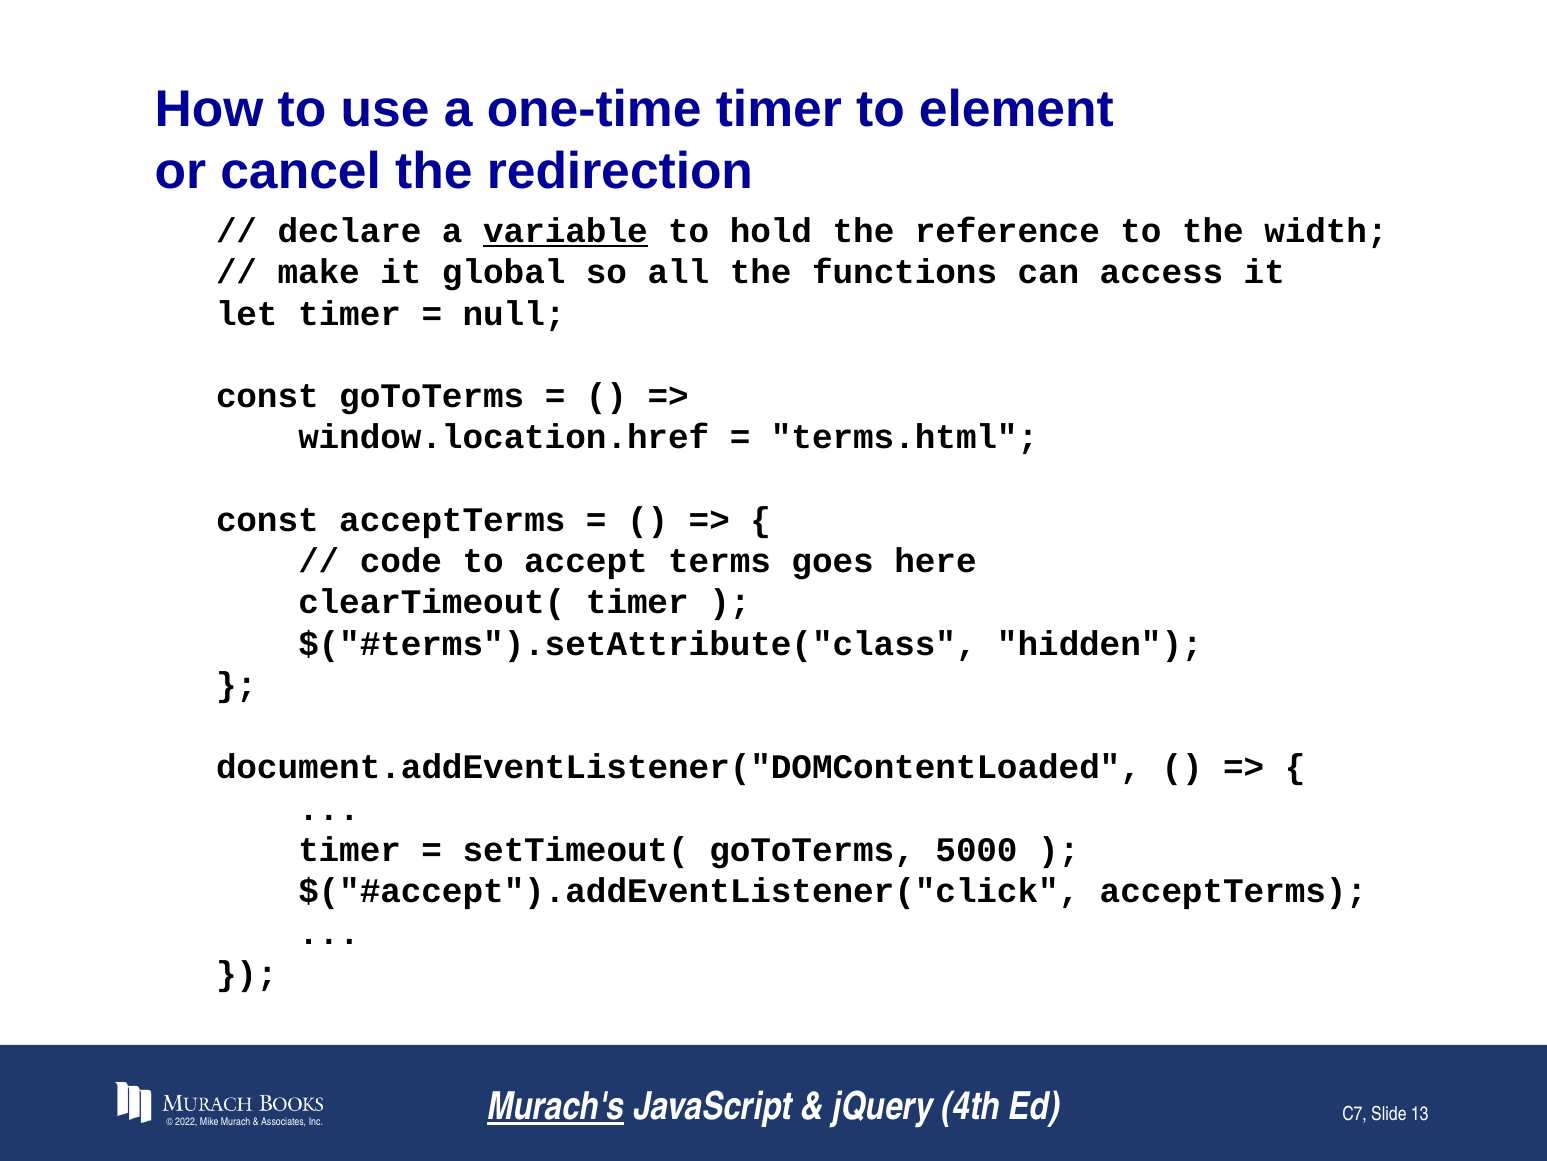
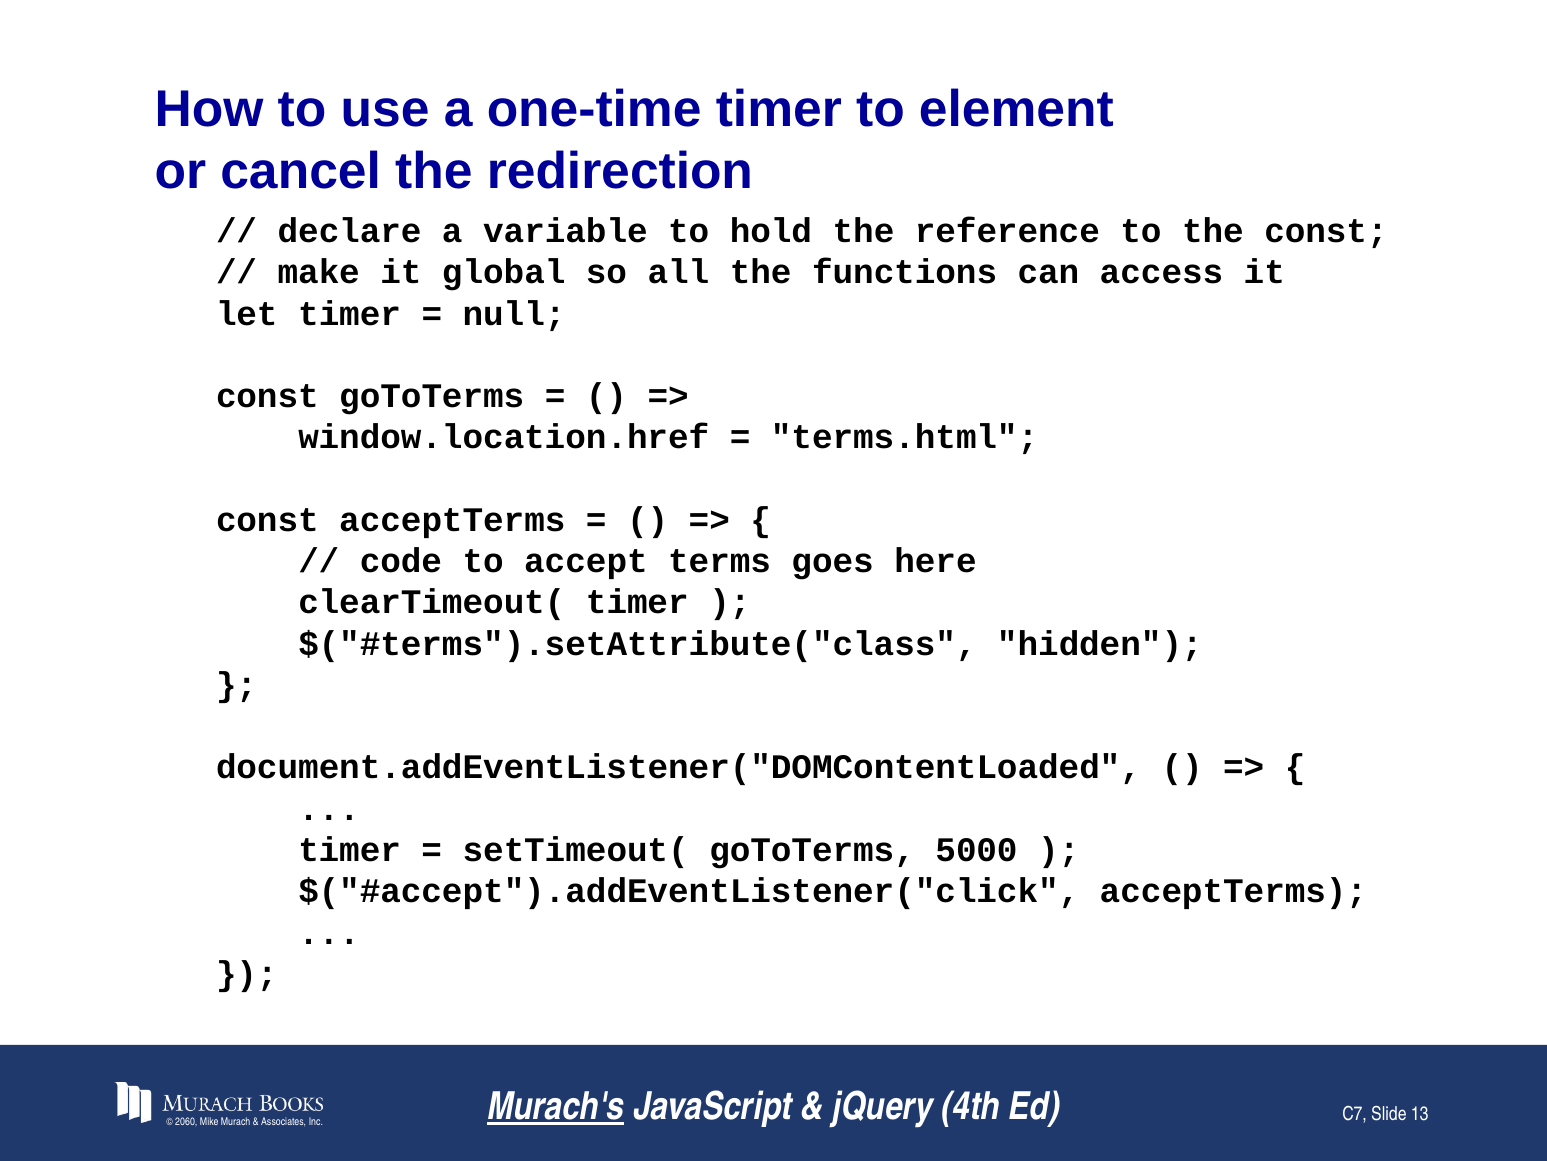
variable underline: present -> none
the width: width -> const
2022: 2022 -> 2060
